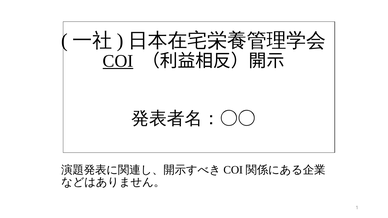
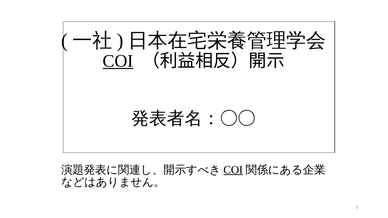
COI at (233, 170) underline: none -> present
